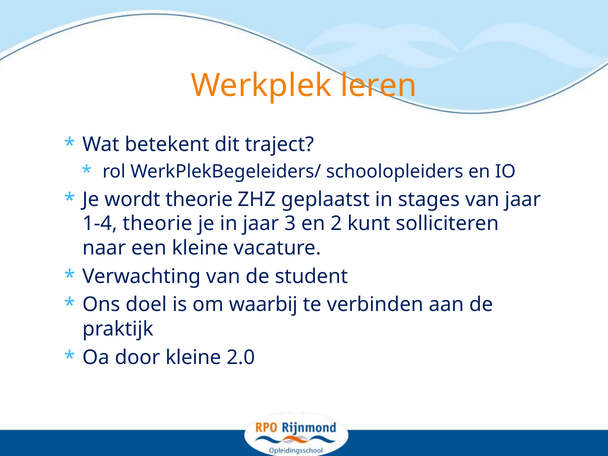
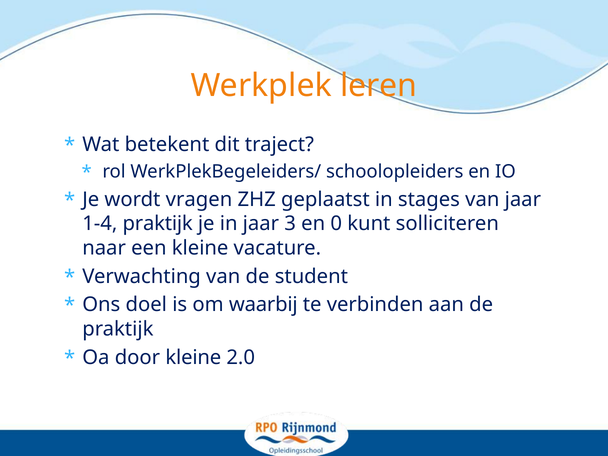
wordt theorie: theorie -> vragen
1-4 theorie: theorie -> praktijk
2: 2 -> 0
